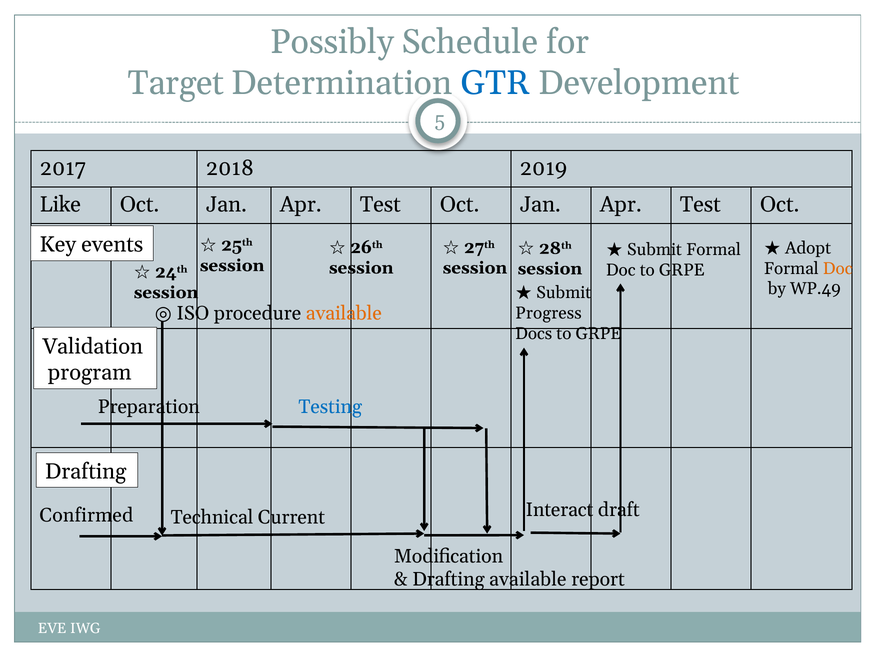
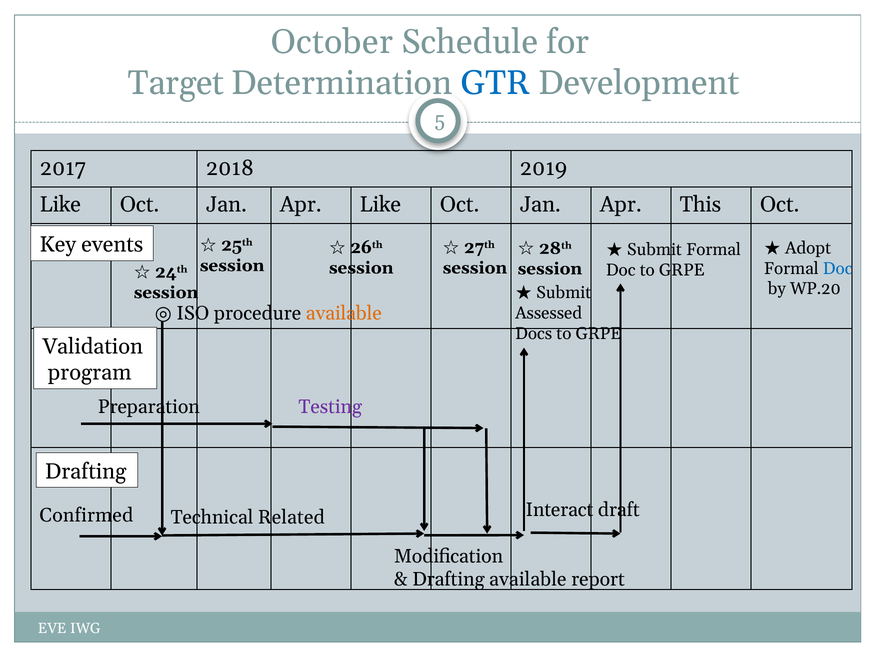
Possibly: Possibly -> October
Test at (380, 204): Test -> Like
Test at (700, 204): Test -> This
Doc at (838, 268) colour: orange -> blue
WP.49: WP.49 -> WP.20
Progress: Progress -> Assessed
Testing colour: blue -> purple
Current: Current -> Related
